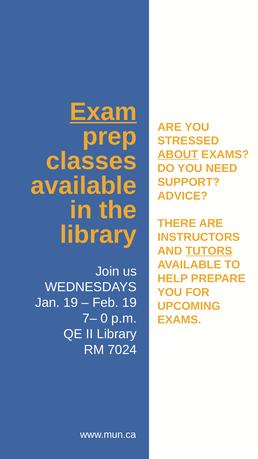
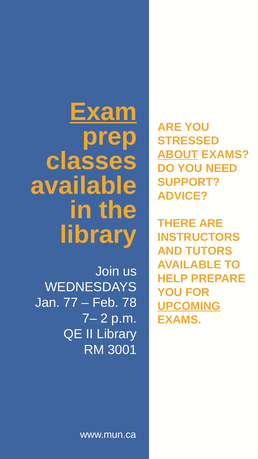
TUTORS underline: present -> none
Jan 19: 19 -> 77
Feb 19: 19 -> 78
UPCOMING underline: none -> present
0: 0 -> 2
7024: 7024 -> 3001
